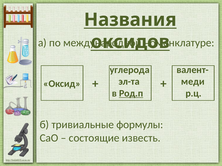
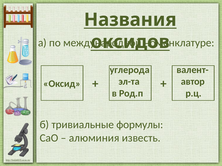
меди: меди -> автор
Род.п underline: present -> none
состоящие: состоящие -> алюминия
